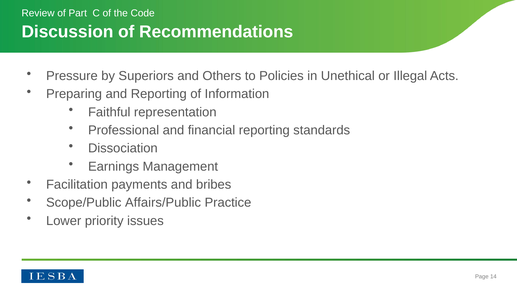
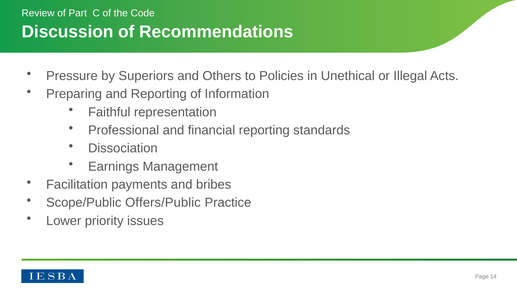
Affairs/Public: Affairs/Public -> Offers/Public
